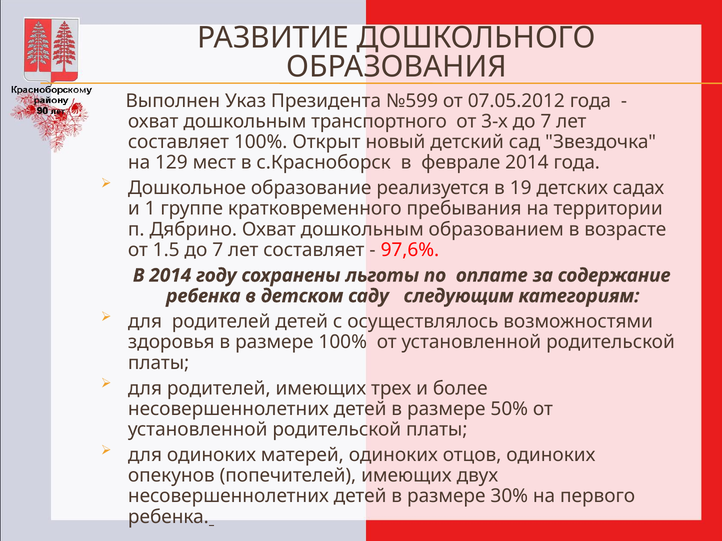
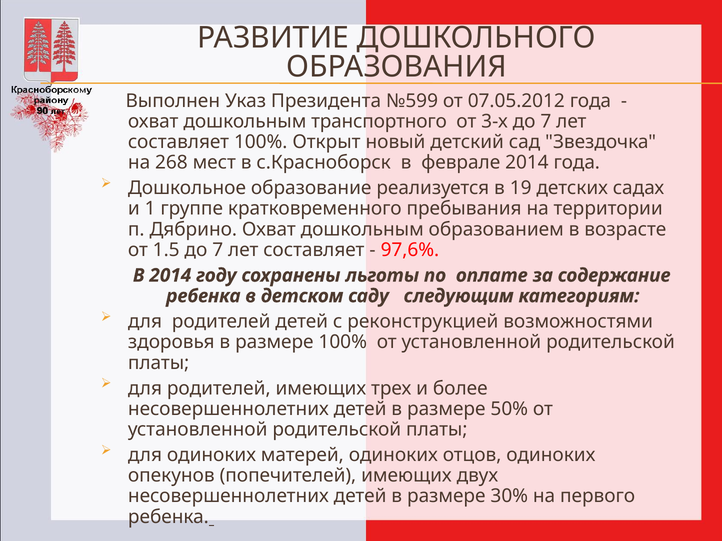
129: 129 -> 268
осуществлялось: осуществлялось -> реконструкцией
